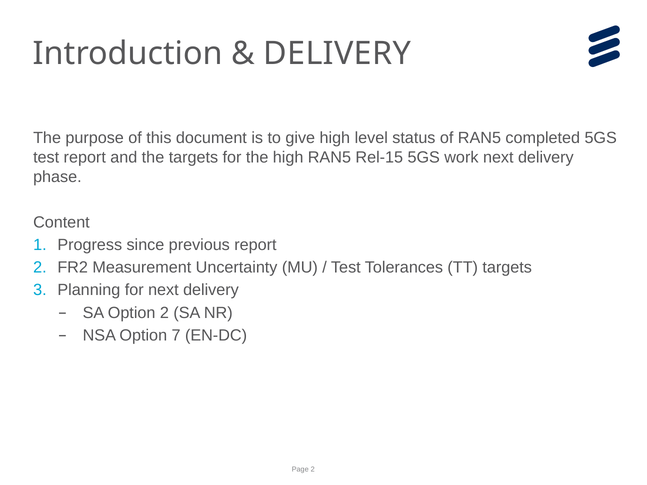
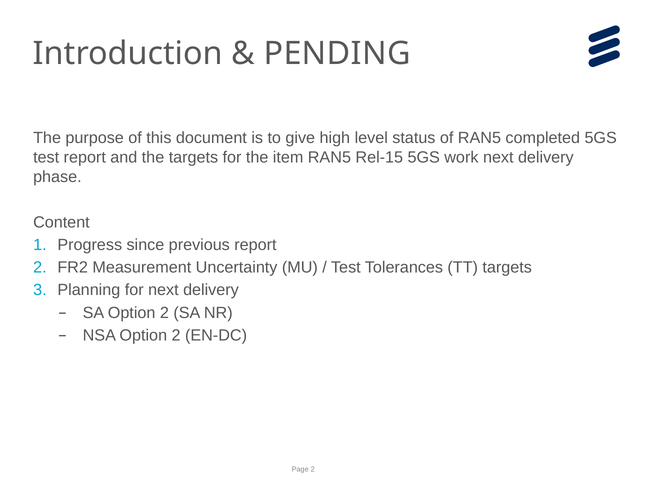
DELIVERY at (337, 53): DELIVERY -> PENDING
the high: high -> item
NSA Option 7: 7 -> 2
